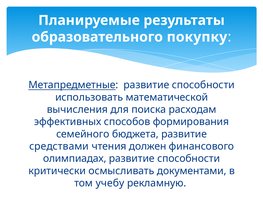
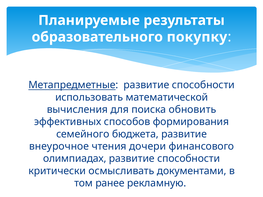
расходам: расходам -> обновить
средствами: средствами -> внеурочное
должен: должен -> дочери
учебу: учебу -> ранее
